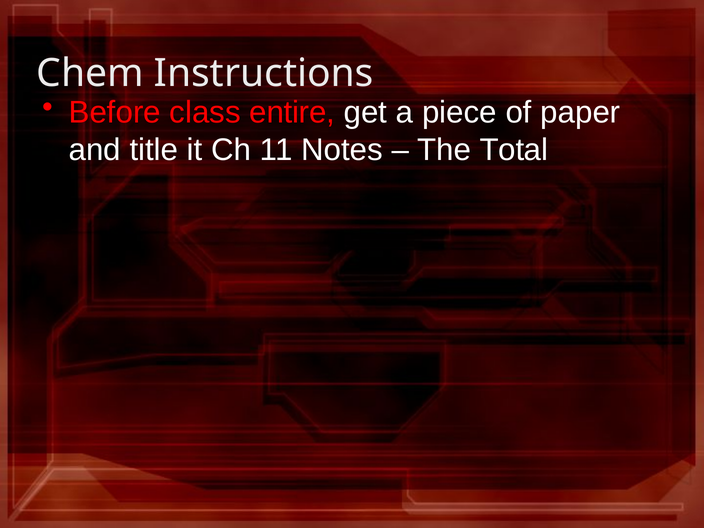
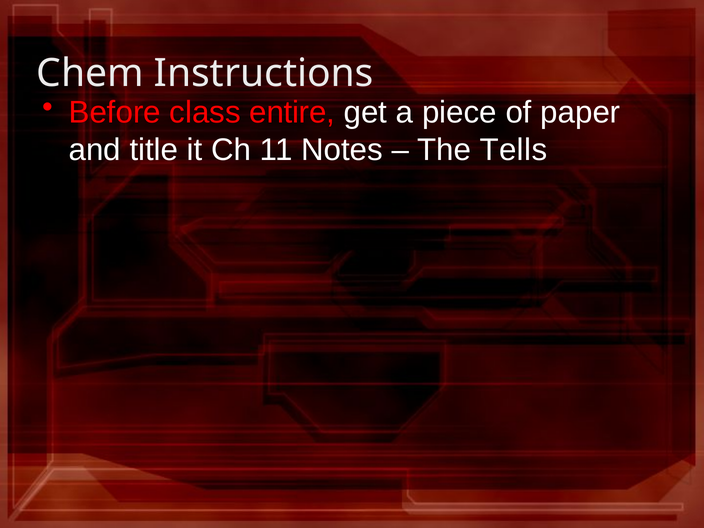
Total: Total -> Tells
